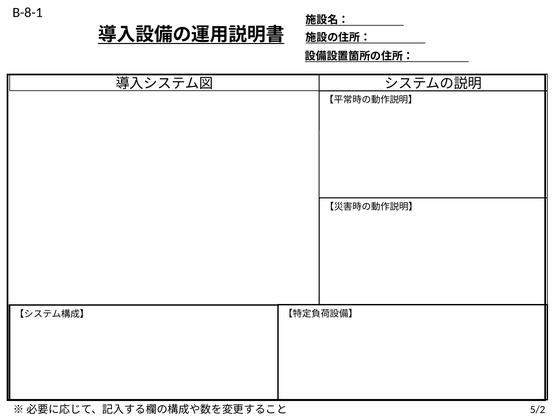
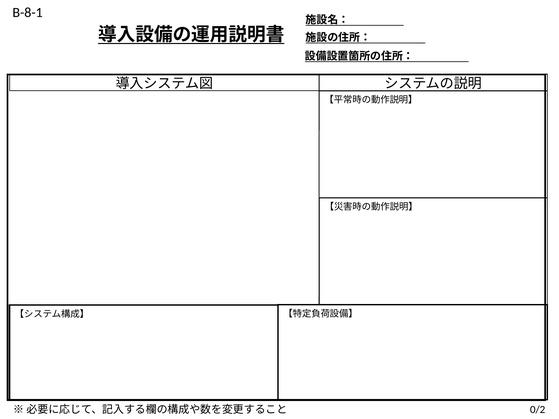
5/2: 5/2 -> 0/2
